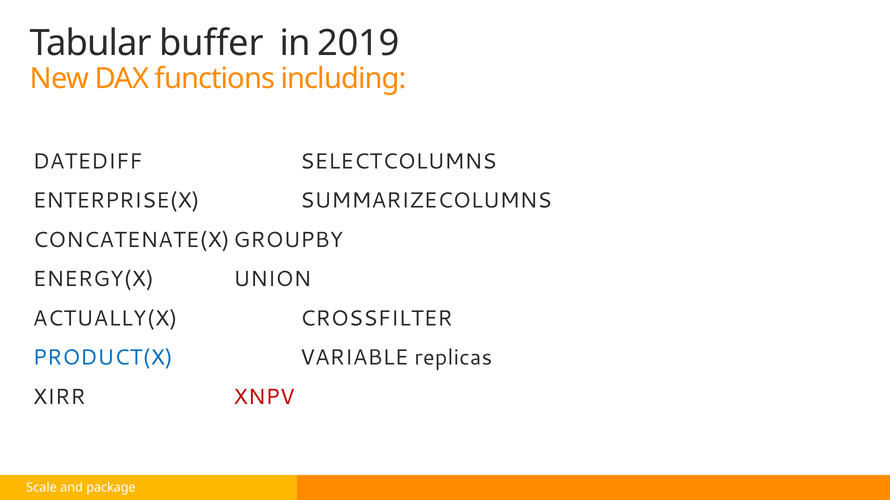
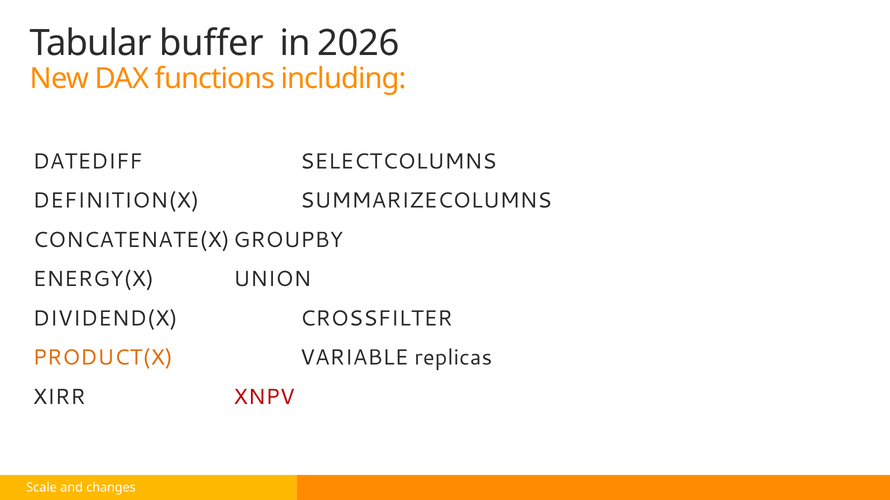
2019: 2019 -> 2026
ENTERPRISE(X: ENTERPRISE(X -> DEFINITION(X
ACTUALLY(X: ACTUALLY(X -> DIVIDEND(X
PRODUCT(X colour: blue -> orange
package: package -> changes
